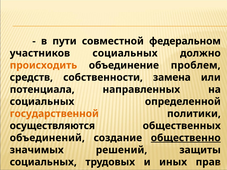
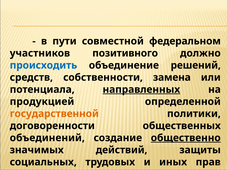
участников социальных: социальных -> позитивного
происходить colour: orange -> blue
проблем: проблем -> решений
направленных underline: none -> present
социальных at (42, 102): социальных -> продукцией
осуществляются: осуществляются -> договоренности
решений: решений -> действий
